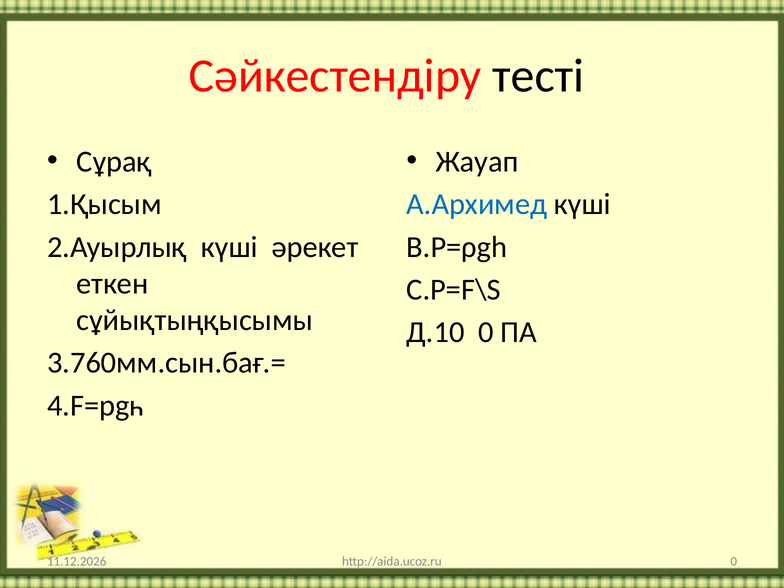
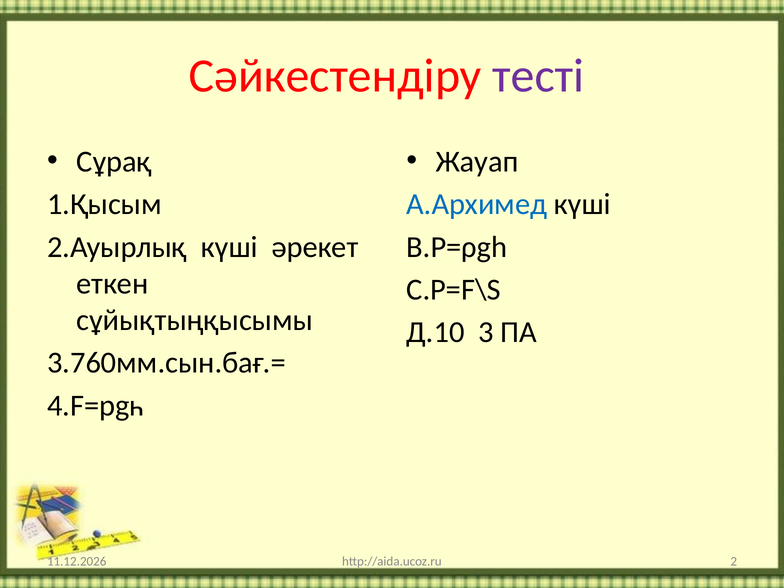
тесті colour: black -> purple
Д.10 0: 0 -> 3
http://aida.ucoz.ru 0: 0 -> 2
